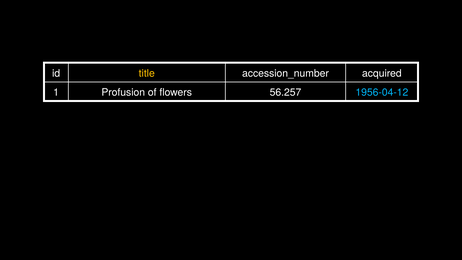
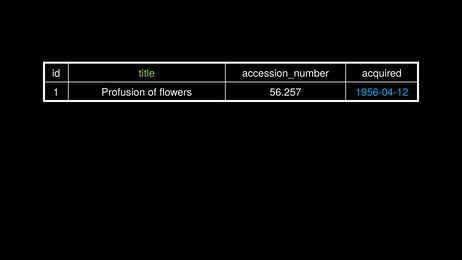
title colour: yellow -> light green
